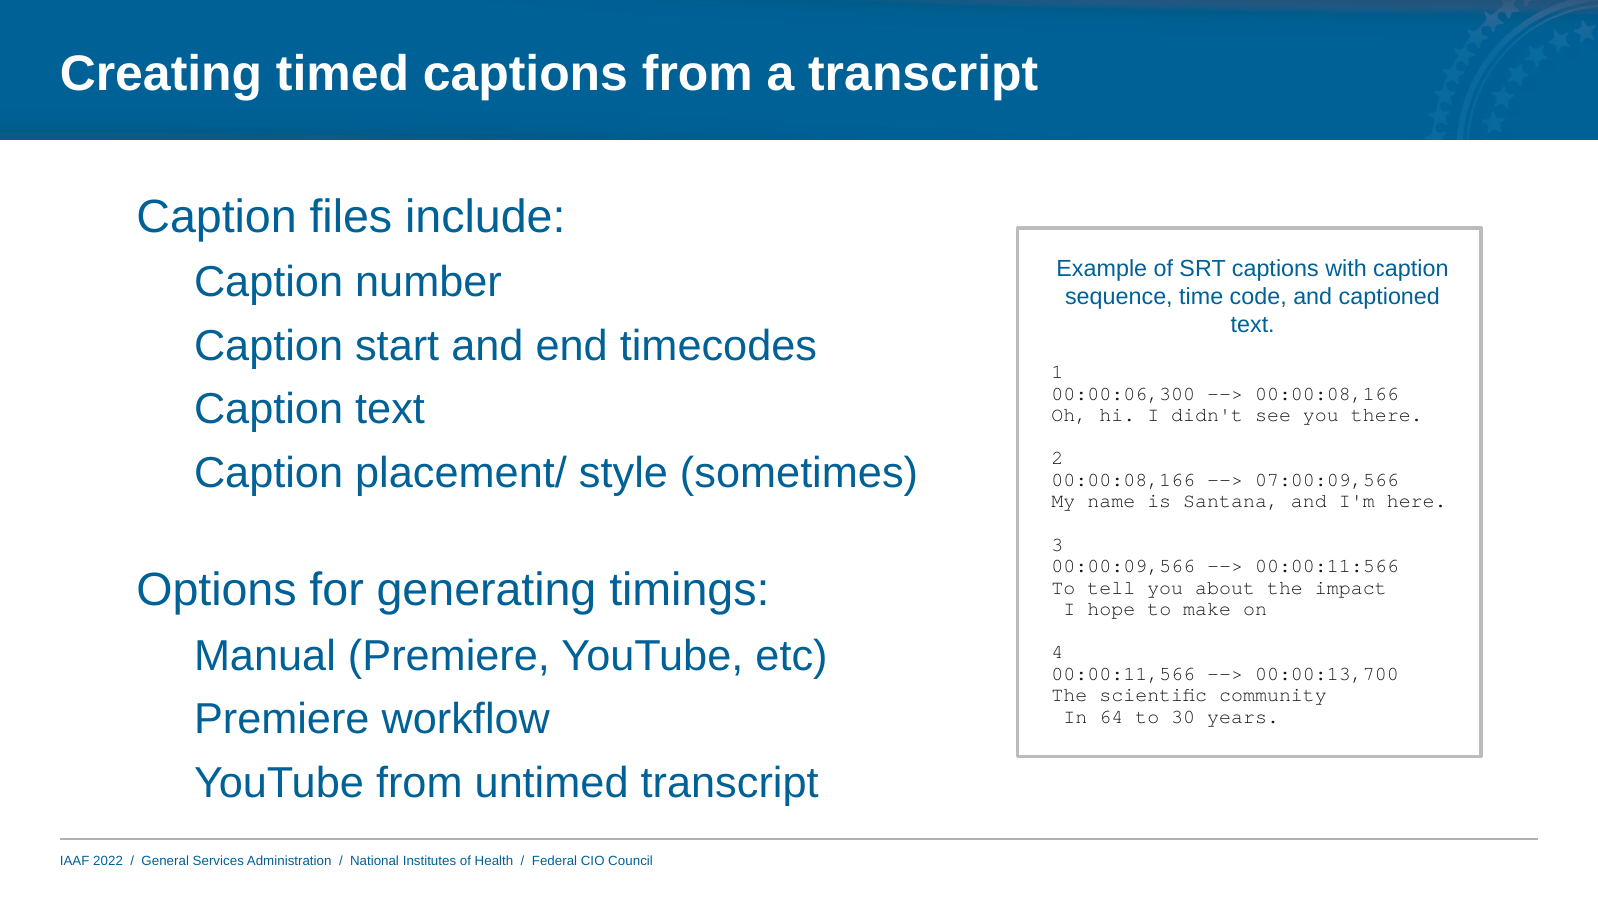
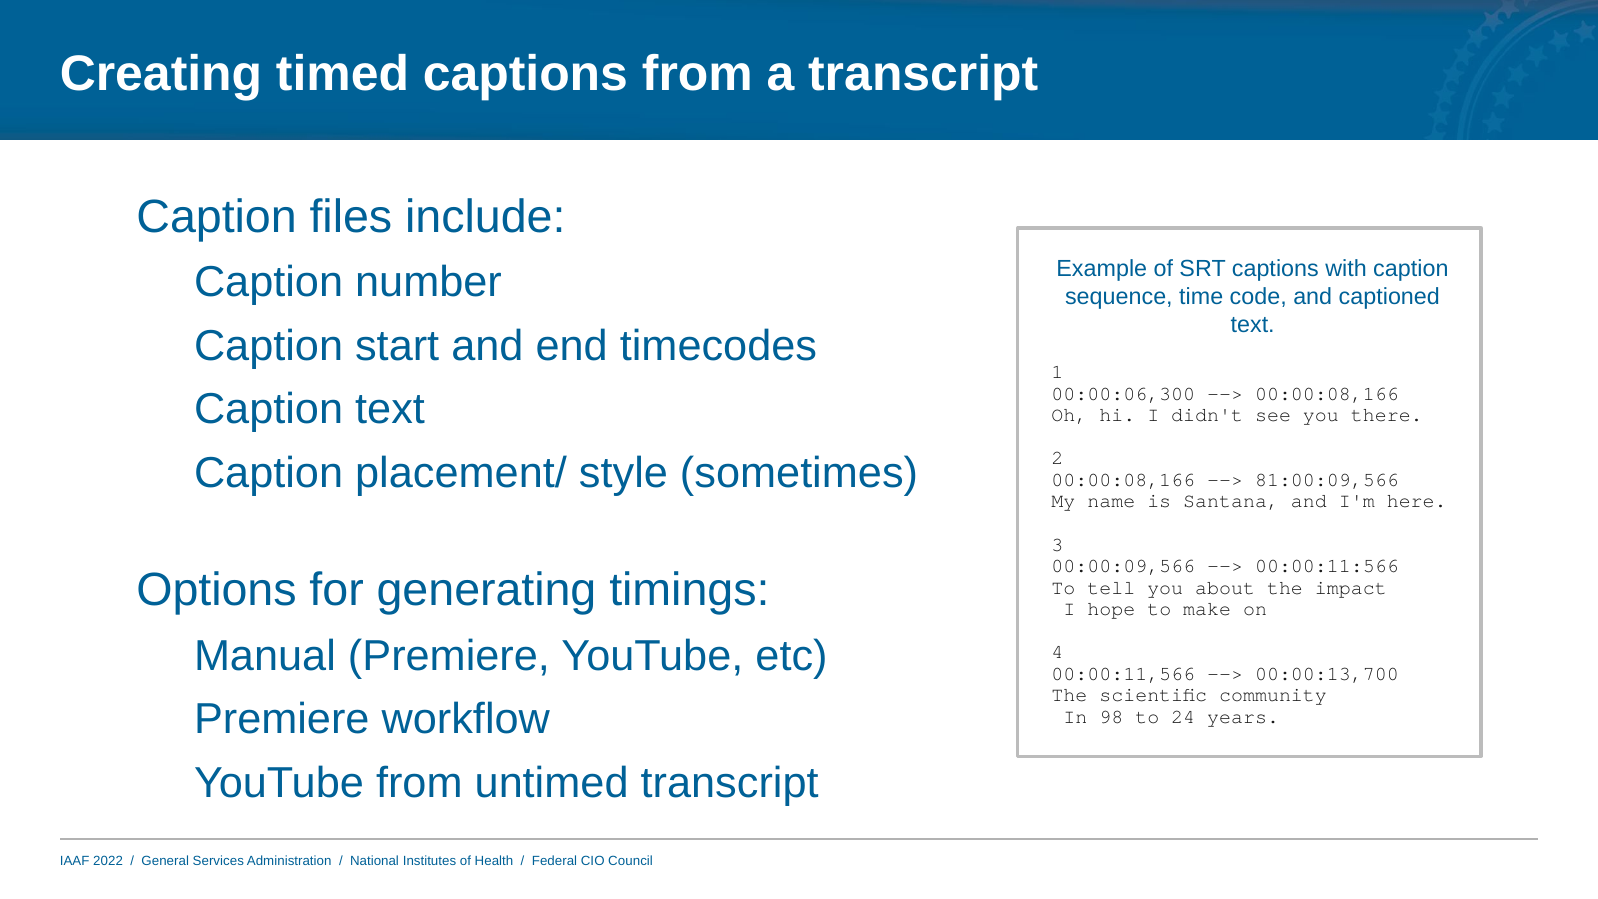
07:00:09,566: 07:00:09,566 -> 81:00:09,566
64: 64 -> 98
30: 30 -> 24
